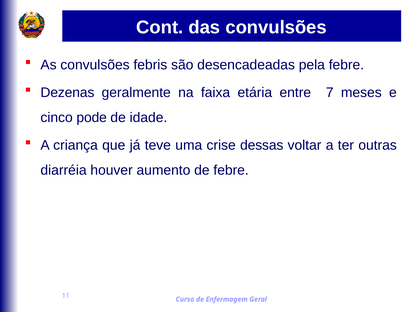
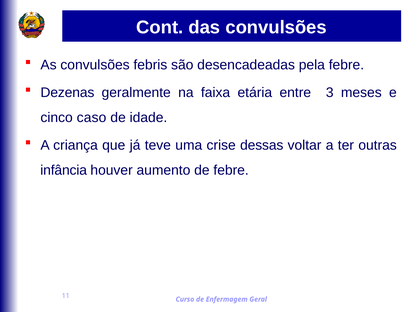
7: 7 -> 3
pode: pode -> caso
diarréia: diarréia -> infância
